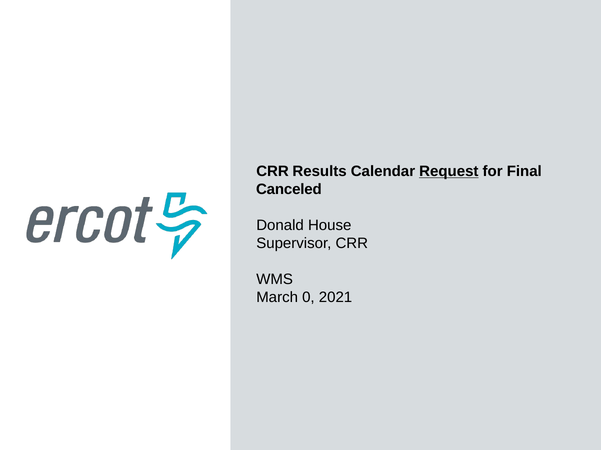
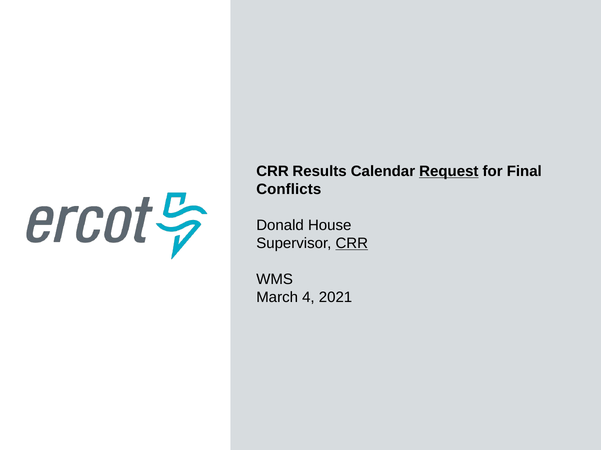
Canceled: Canceled -> Conflicts
CRR at (352, 244) underline: none -> present
0: 0 -> 4
